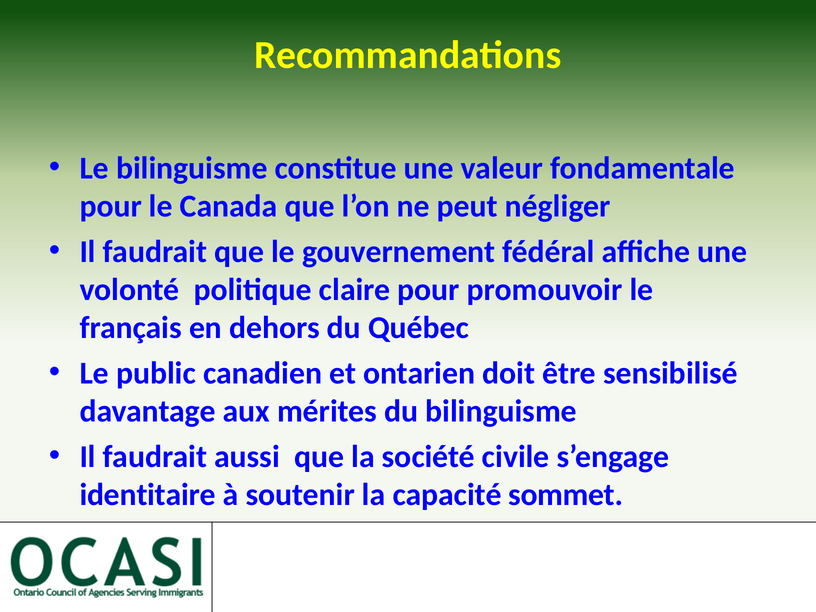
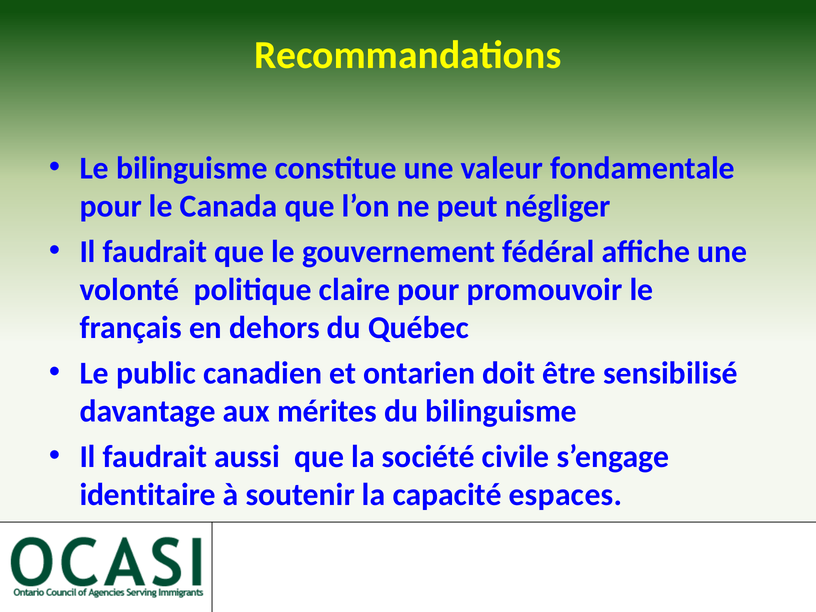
sommet: sommet -> espaces
